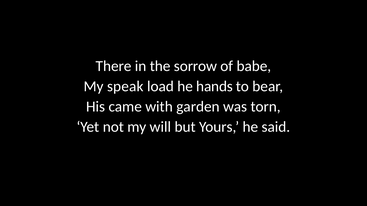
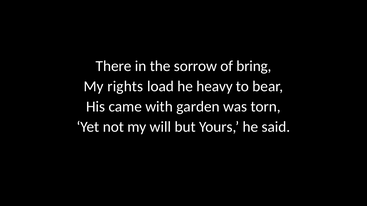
babe: babe -> bring
speak: speak -> rights
hands: hands -> heavy
